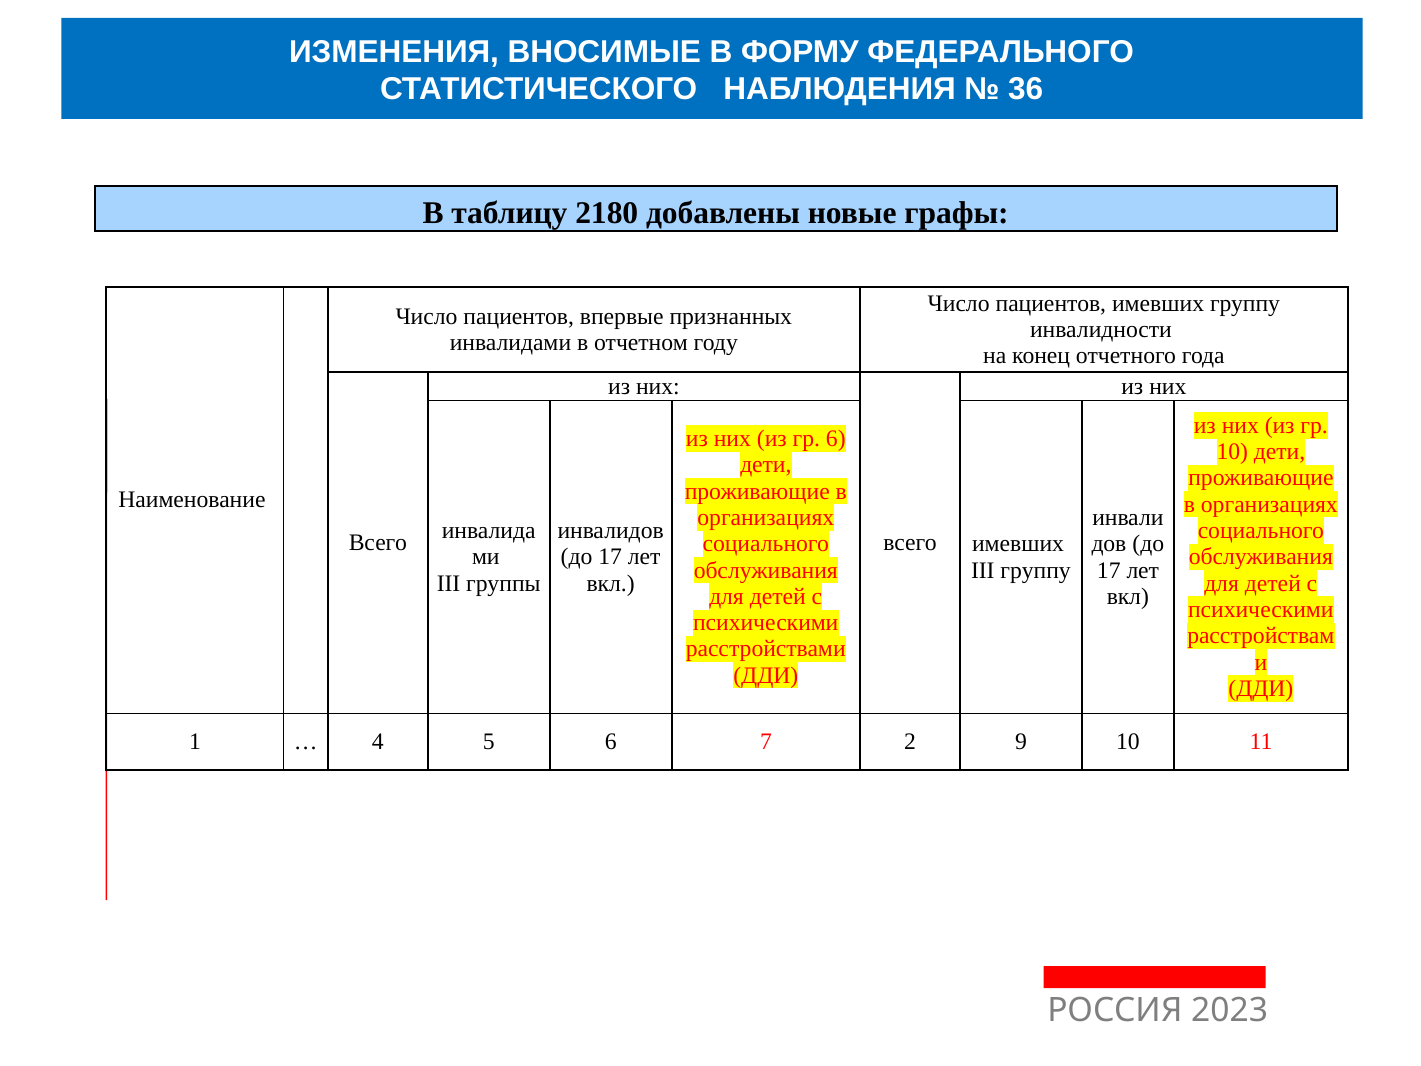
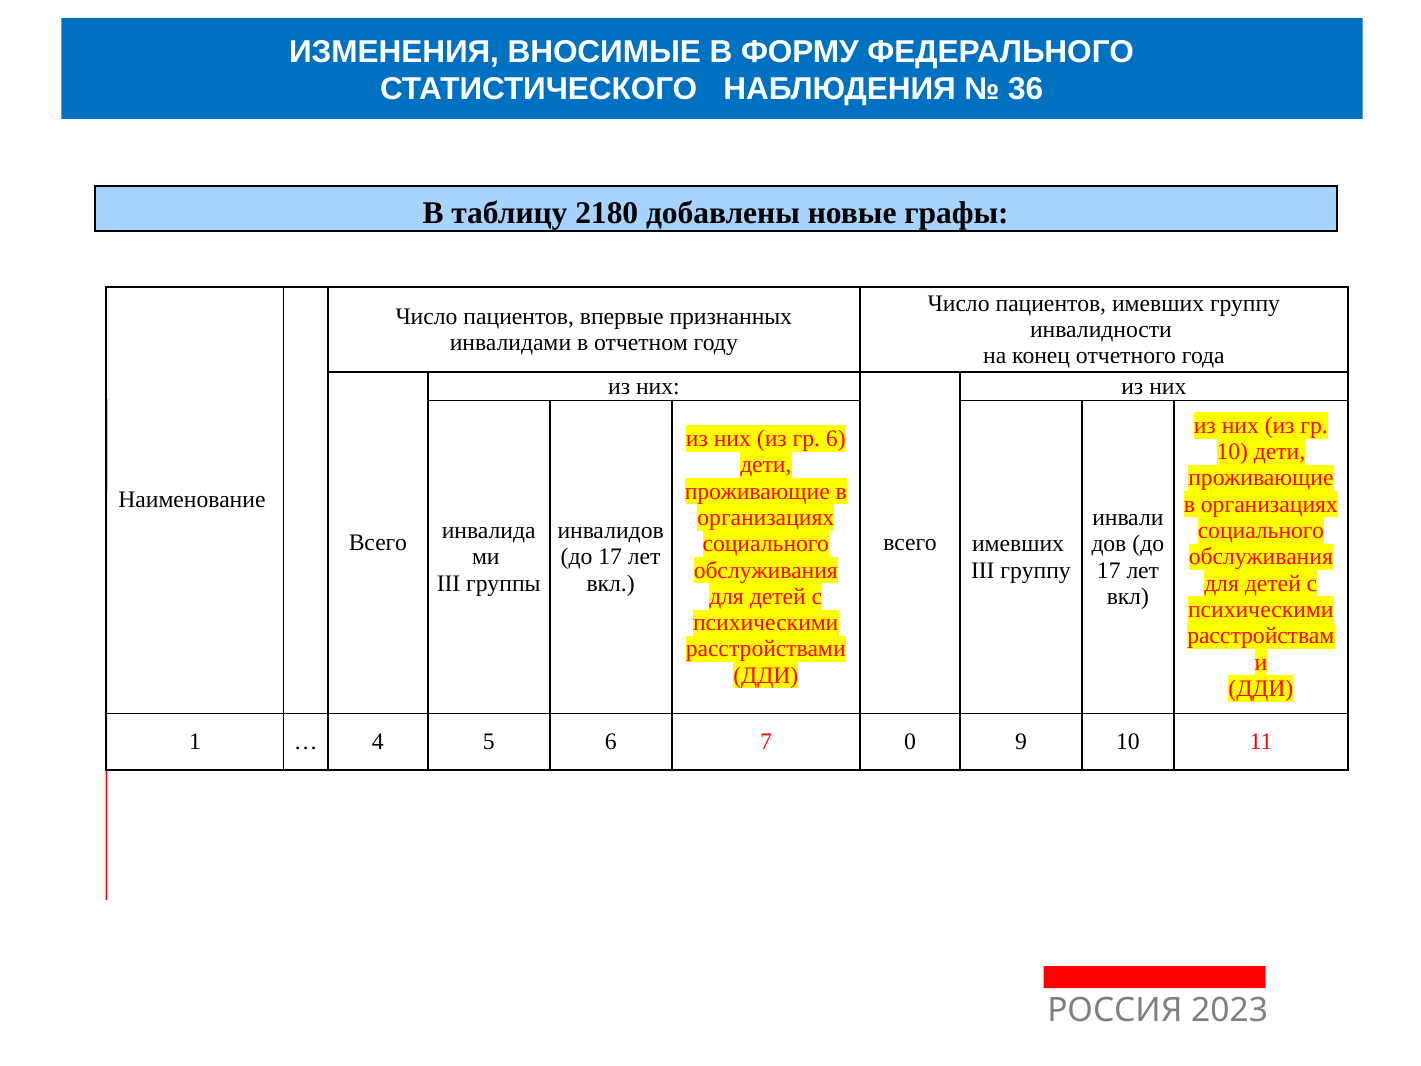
2: 2 -> 0
